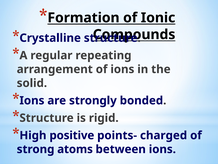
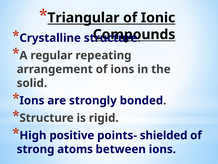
Formation: Formation -> Triangular
charged: charged -> shielded
